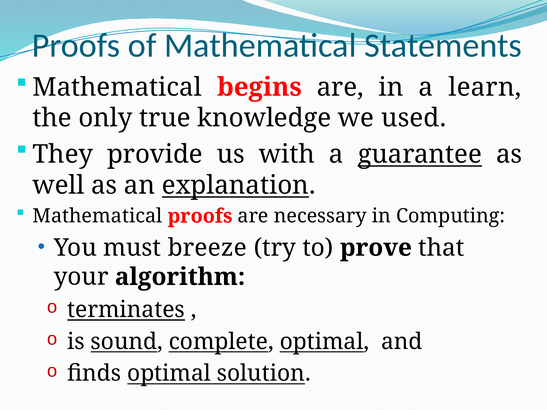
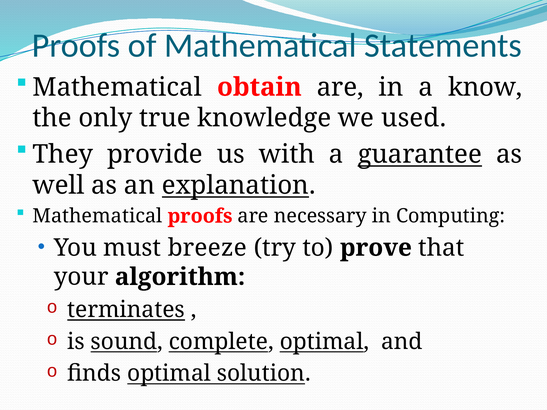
begins: begins -> obtain
learn: learn -> know
